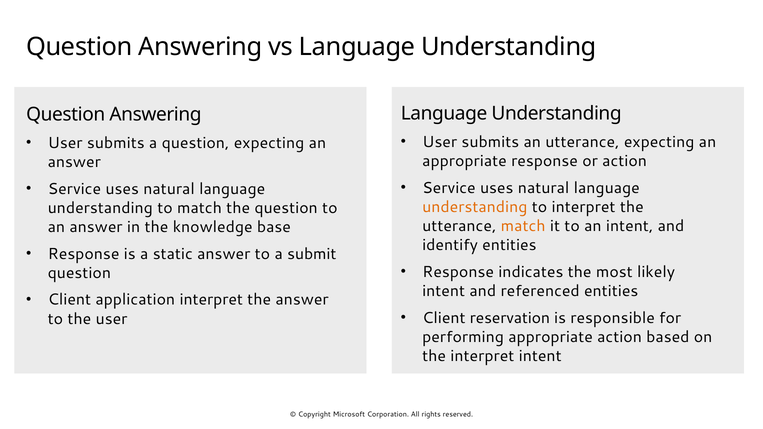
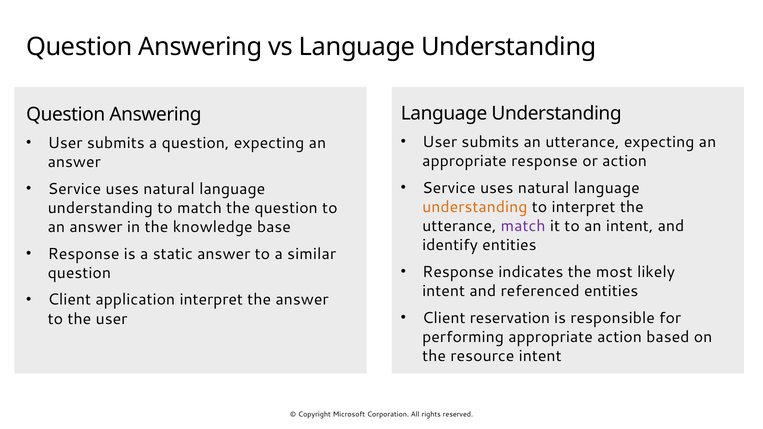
match at (523, 226) colour: orange -> purple
submit: submit -> similar
the interpret: interpret -> resource
